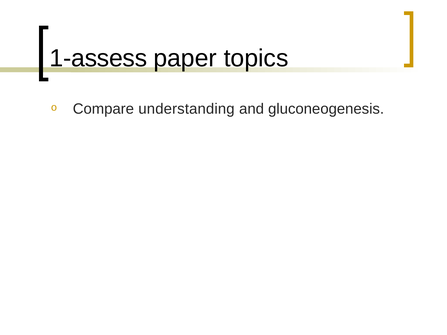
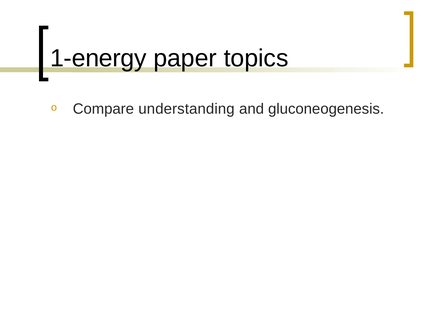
1-assess: 1-assess -> 1-energy
